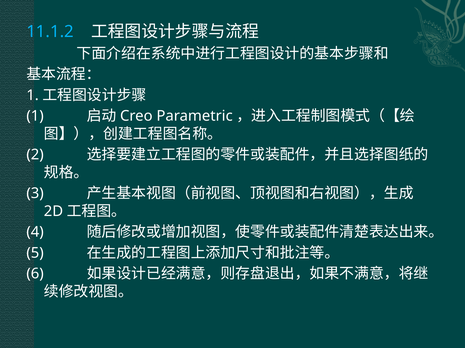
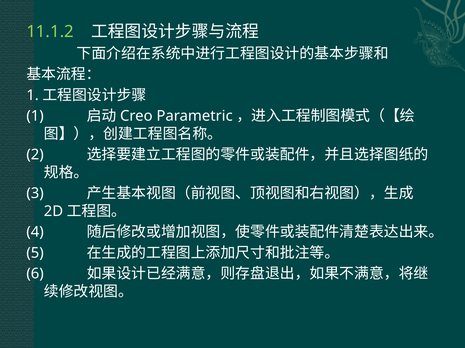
11.1.2 colour: light blue -> light green
